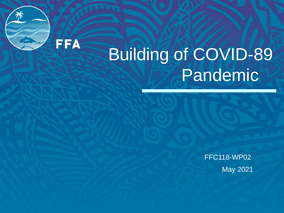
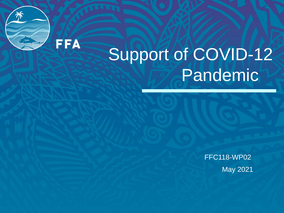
Building: Building -> Support
COVID-89: COVID-89 -> COVID-12
